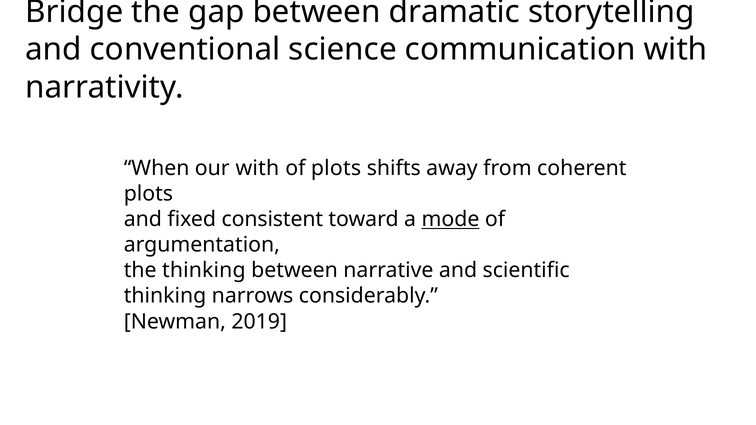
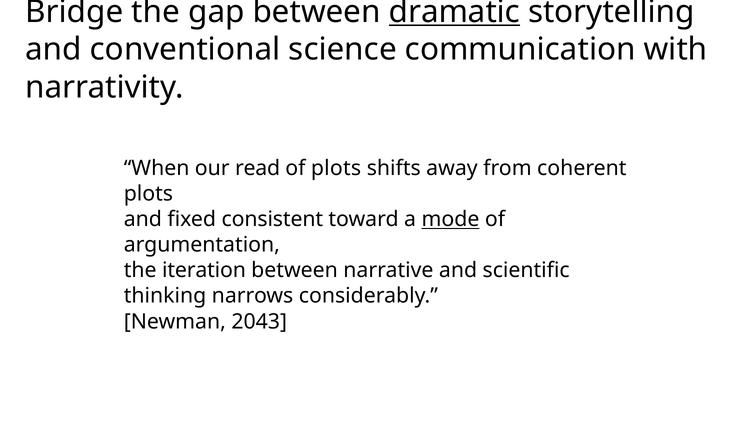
dramatic underline: none -> present
our with: with -> read
the thinking: thinking -> iteration
2019: 2019 -> 2043
